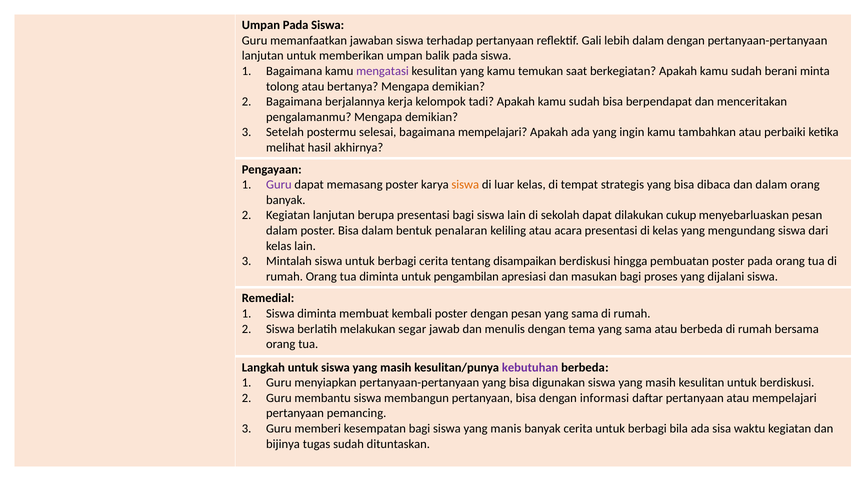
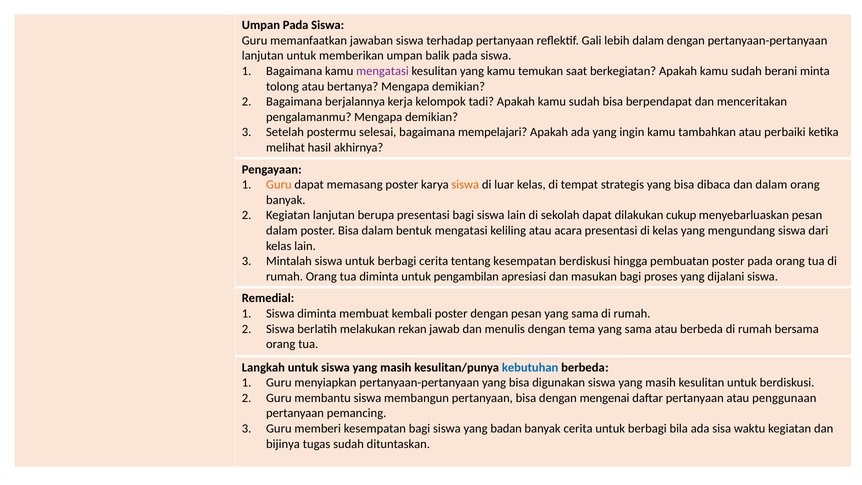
Guru at (279, 185) colour: purple -> orange
bentuk penalaran: penalaran -> mengatasi
tentang disampaikan: disampaikan -> kesempatan
segar: segar -> rekan
kebutuhan colour: purple -> blue
informasi: informasi -> mengenai
atau mempelajari: mempelajari -> penggunaan
manis: manis -> badan
